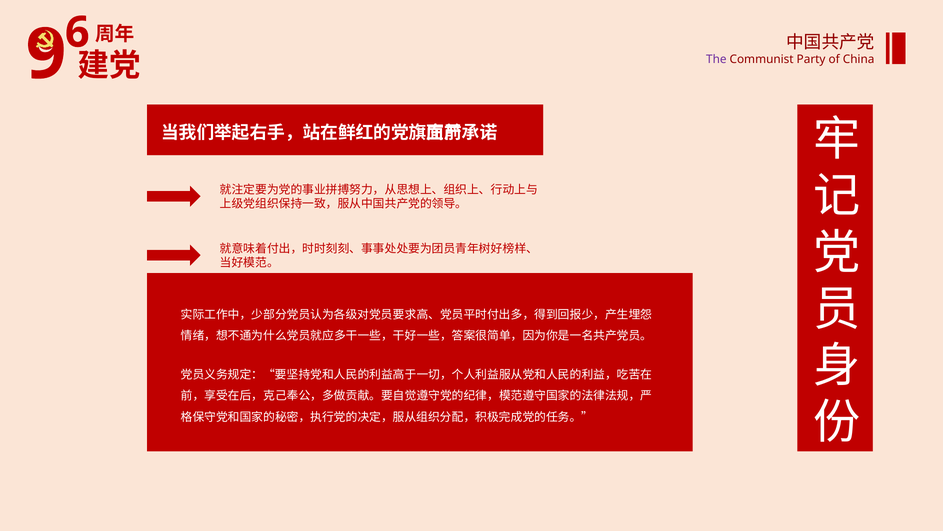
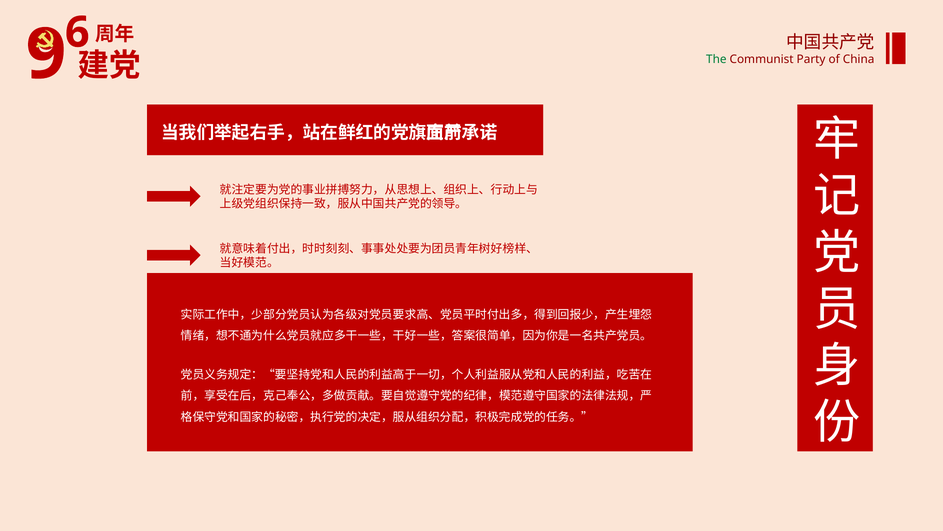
The colour: purple -> green
